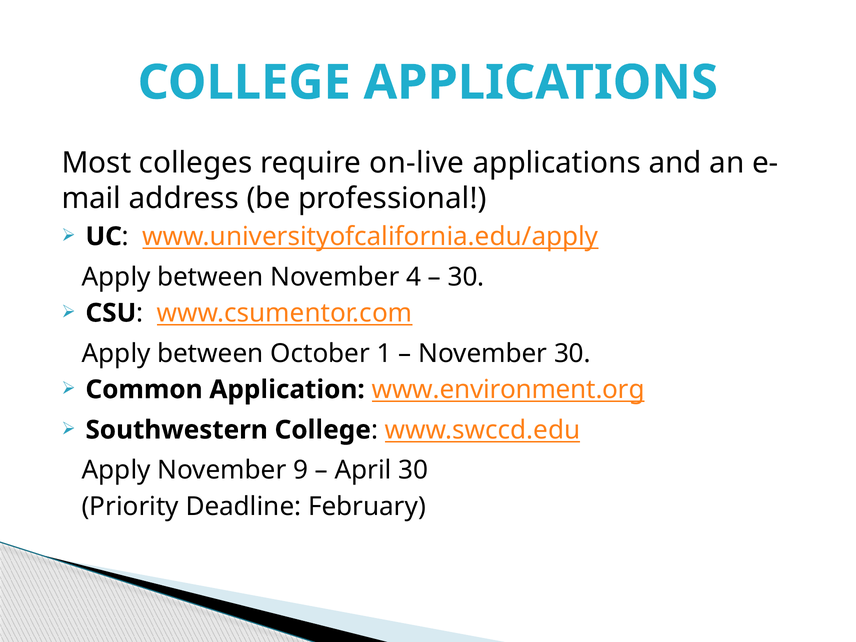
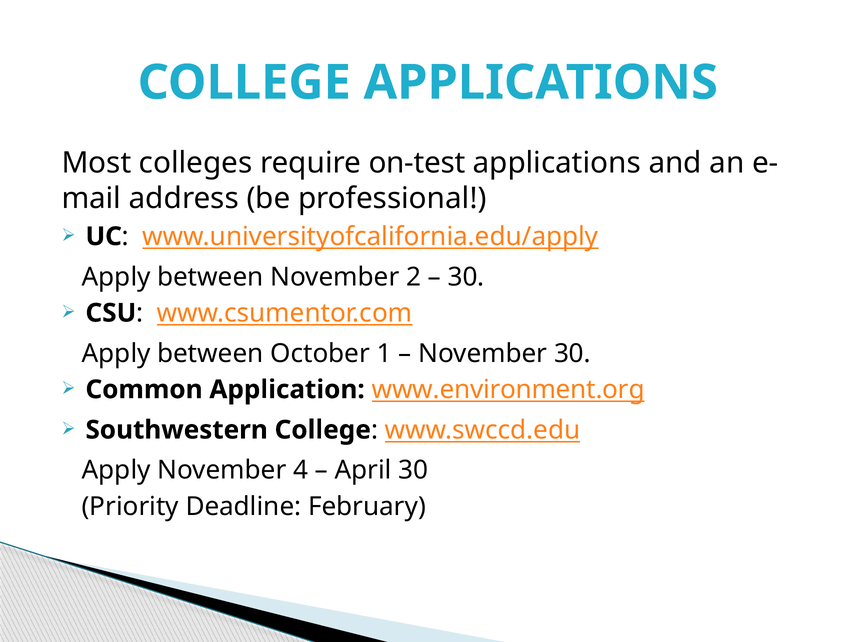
on-live: on-live -> on-test
4: 4 -> 2
9: 9 -> 4
